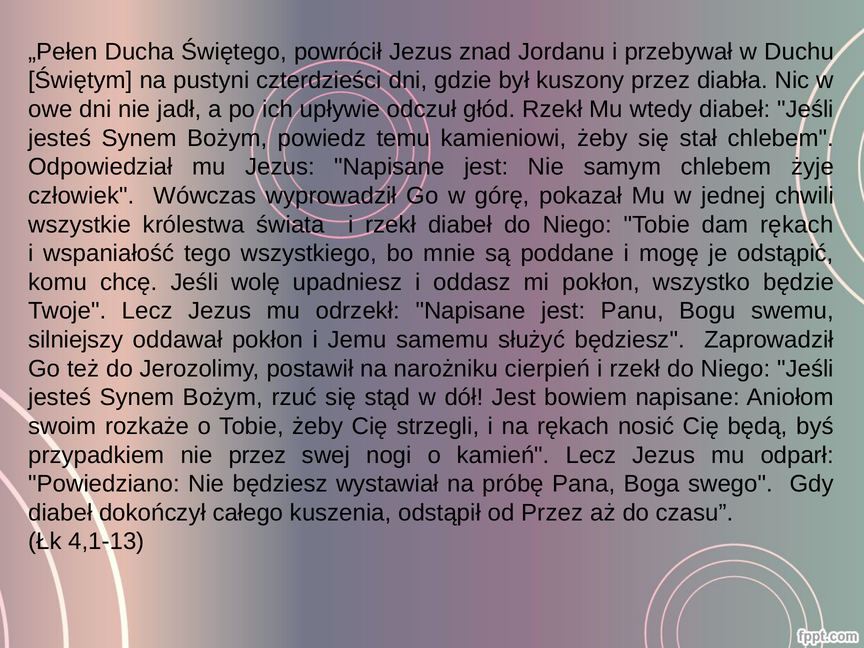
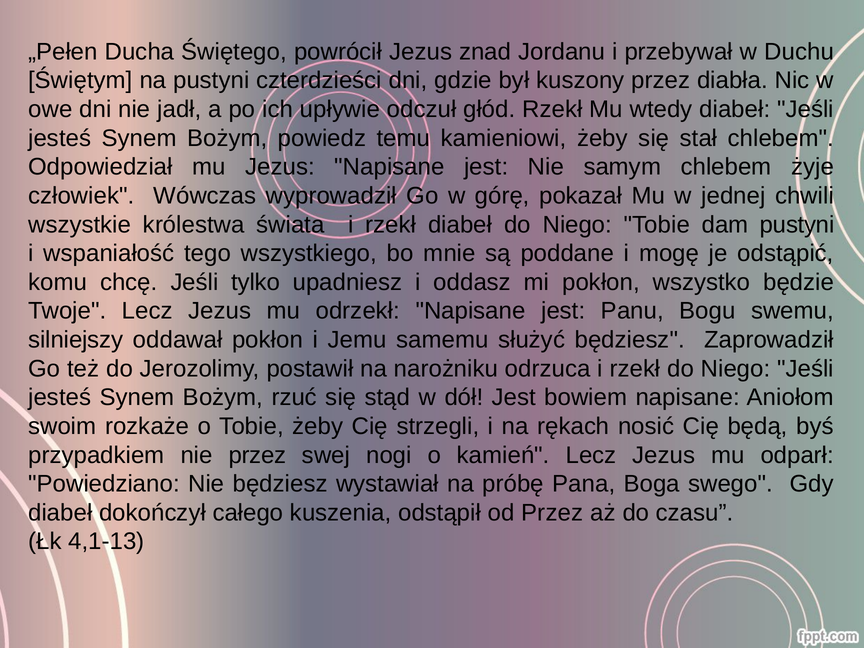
dam rękach: rękach -> pustyni
wolę: wolę -> tylko
cierpień: cierpień -> odrzuca
